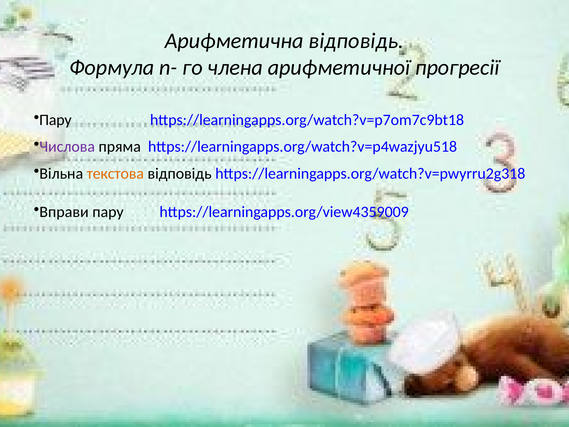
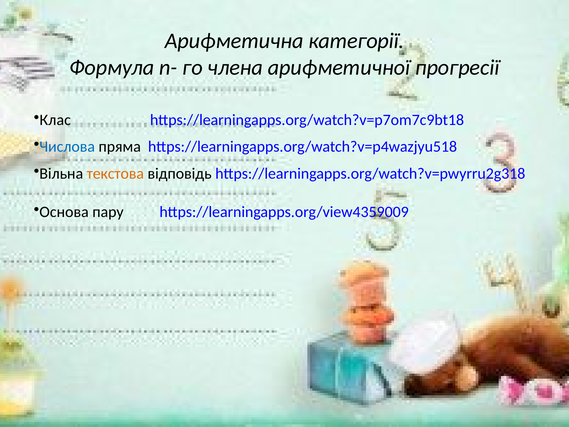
Арифметична відповідь: відповідь -> категорії
Пару at (55, 120): Пару -> Клас
Числова colour: purple -> blue
Вправи: Вправи -> Основа
